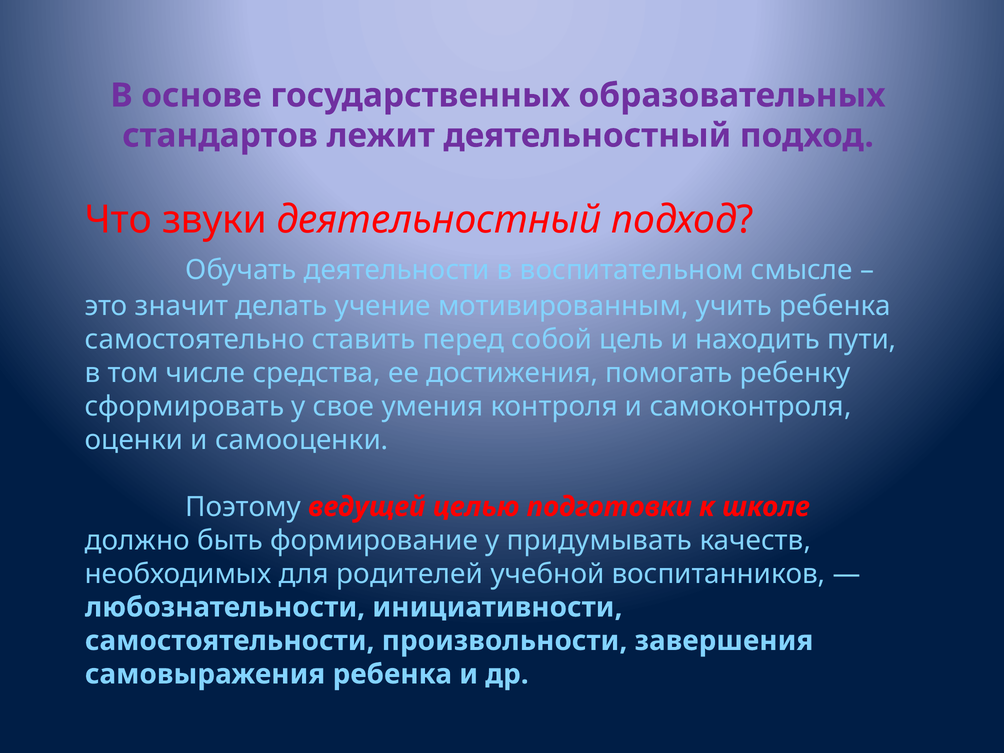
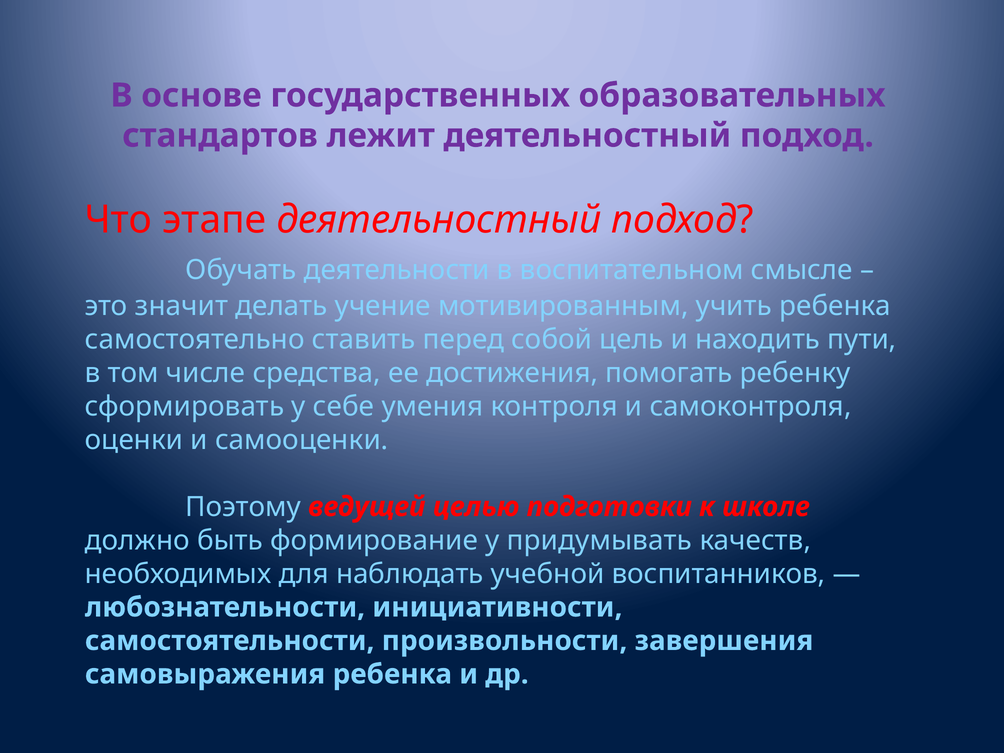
звуки: звуки -> этапе
свое: свое -> себе
родителей: родителей -> наблюдать
